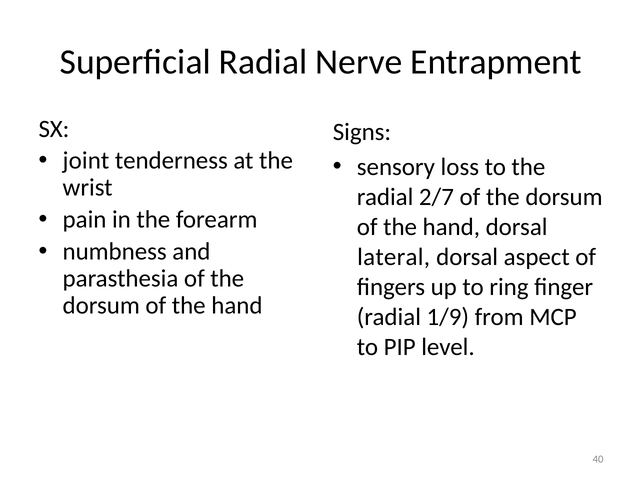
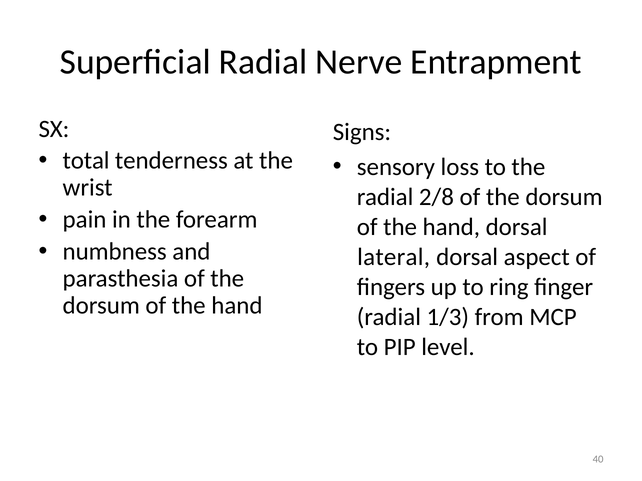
joint: joint -> total
2/7: 2/7 -> 2/8
1/9: 1/9 -> 1/3
